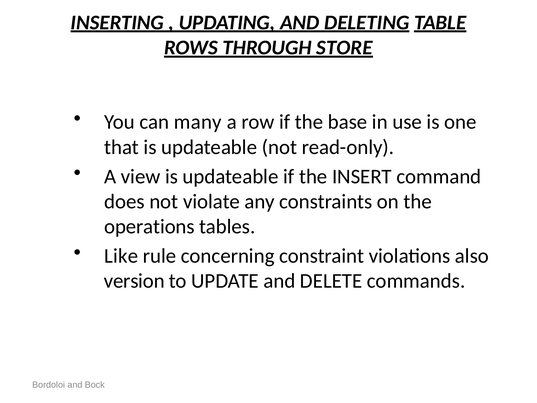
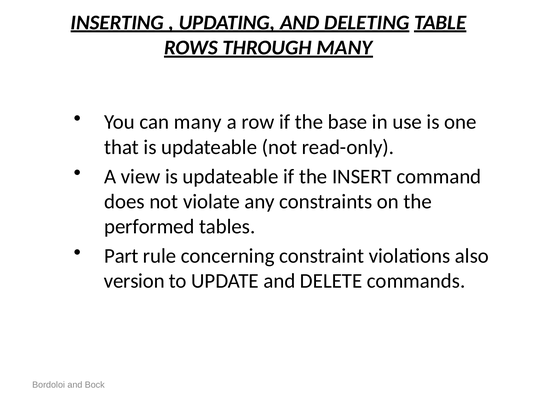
THROUGH STORE: STORE -> MANY
operations: operations -> performed
Like: Like -> Part
